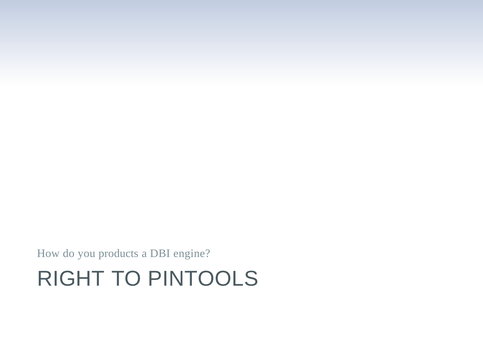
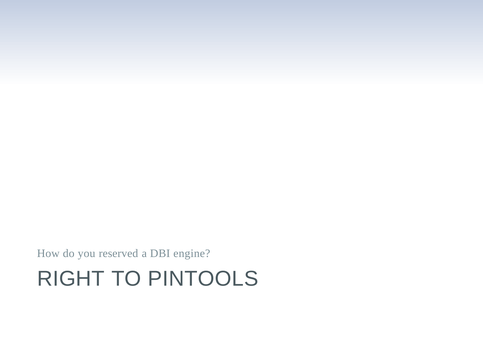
products: products -> reserved
